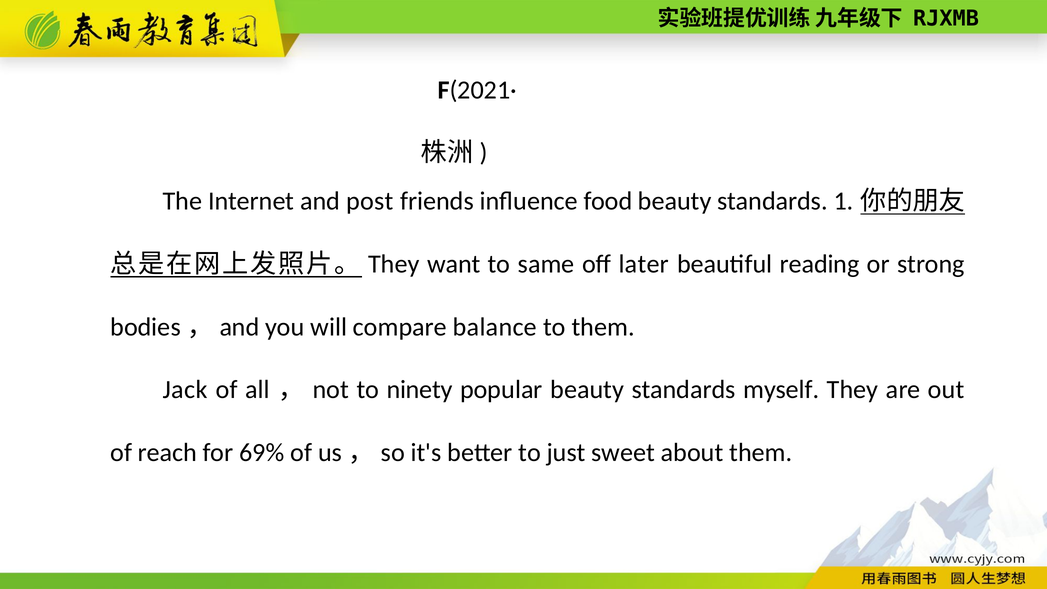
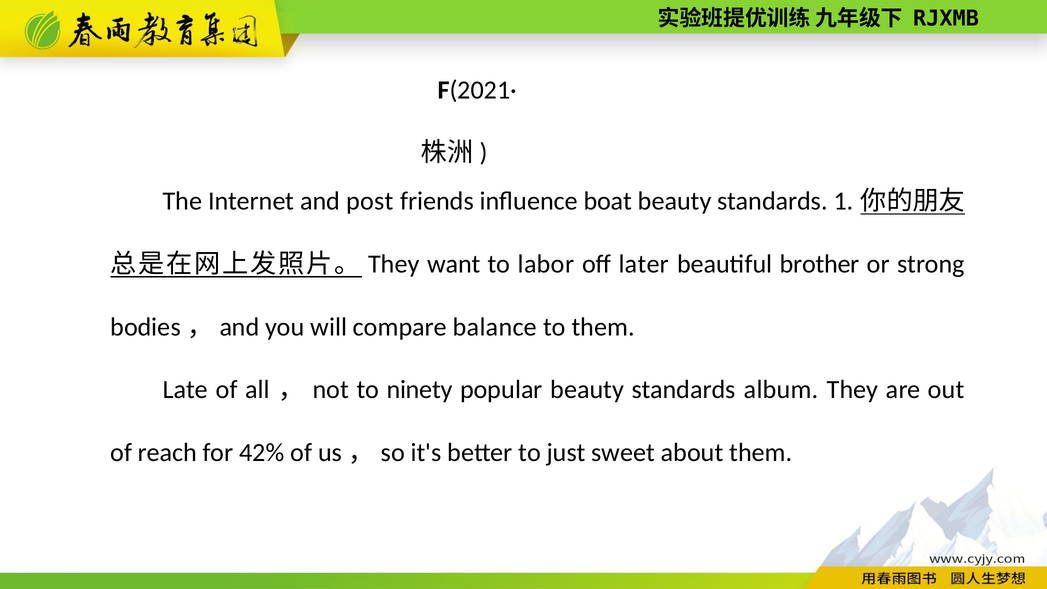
food: food -> boat
same: same -> labor
reading: reading -> brother
Jack: Jack -> Late
myself: myself -> album
69%: 69% -> 42%
